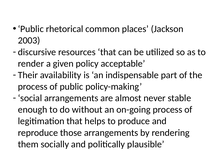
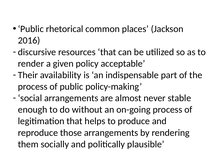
2003: 2003 -> 2016
